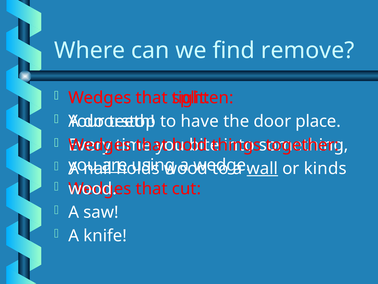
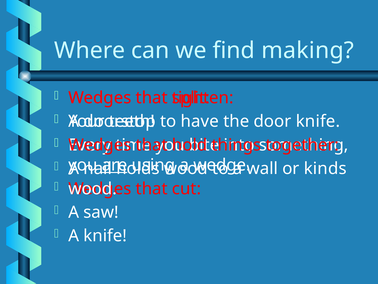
remove: remove -> making
door place: place -> knife
wall underline: present -> none
